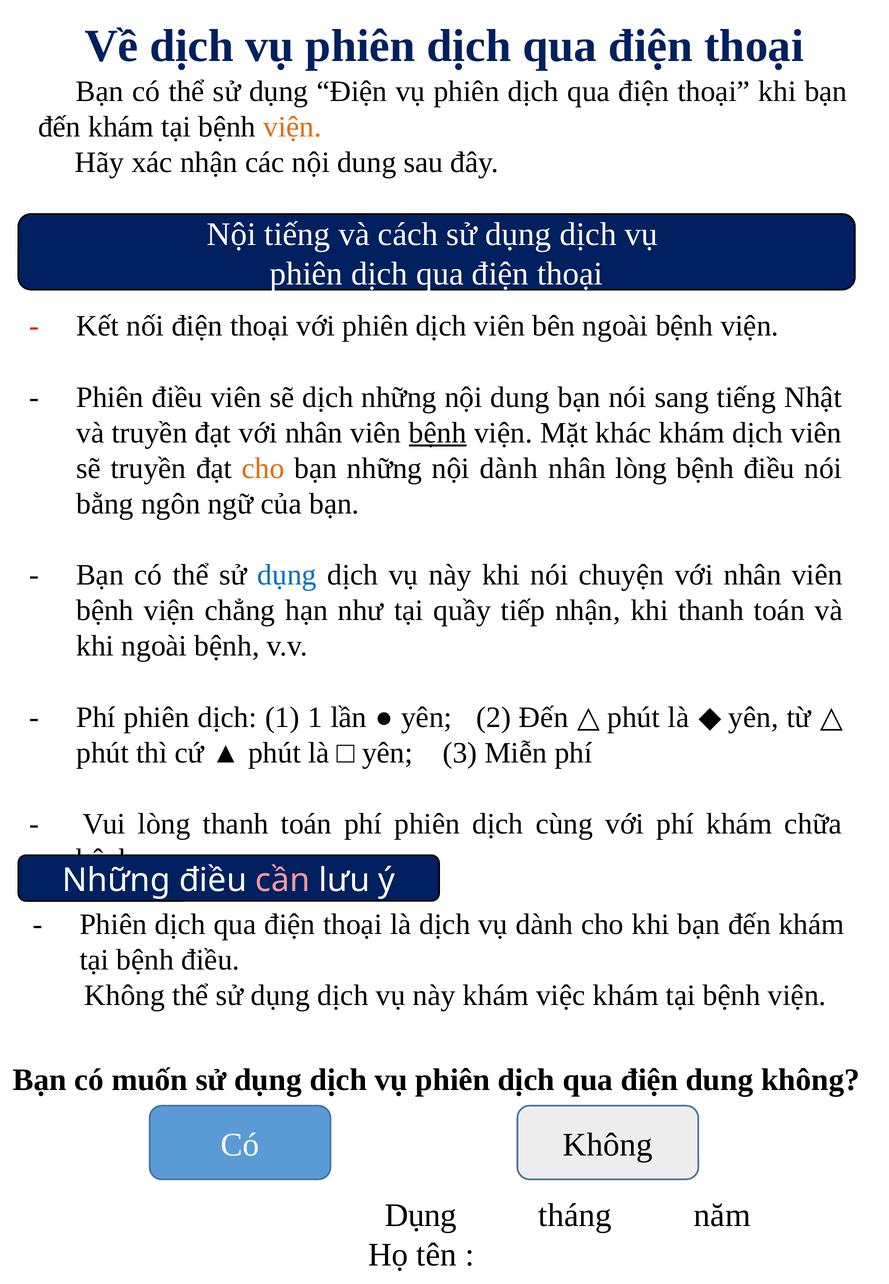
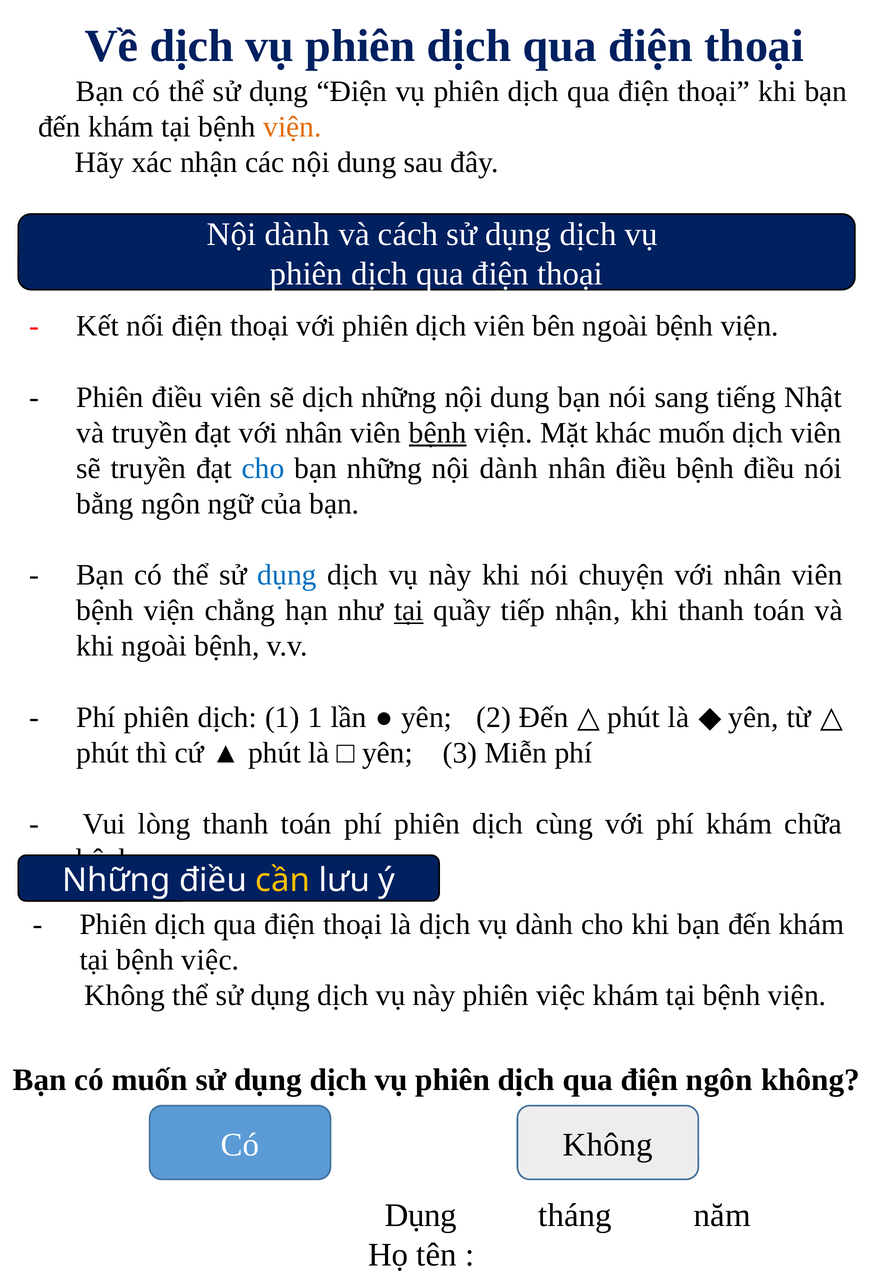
tiếng at (297, 234): tiếng -> dành
khác khám: khám -> muốn
cho at (263, 468) colour: orange -> blue
nhân lòng: lòng -> điều
tại at (409, 611) underline: none -> present
cần colour: pink -> yellow
tại bệnh điều: điều -> việc
này khám: khám -> phiên
điện dung: dung -> ngôn
